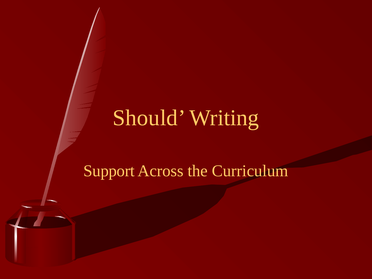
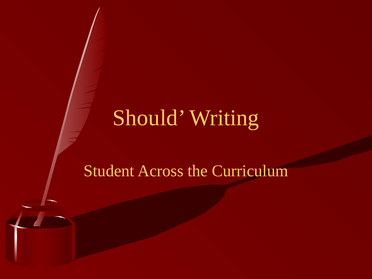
Support: Support -> Student
